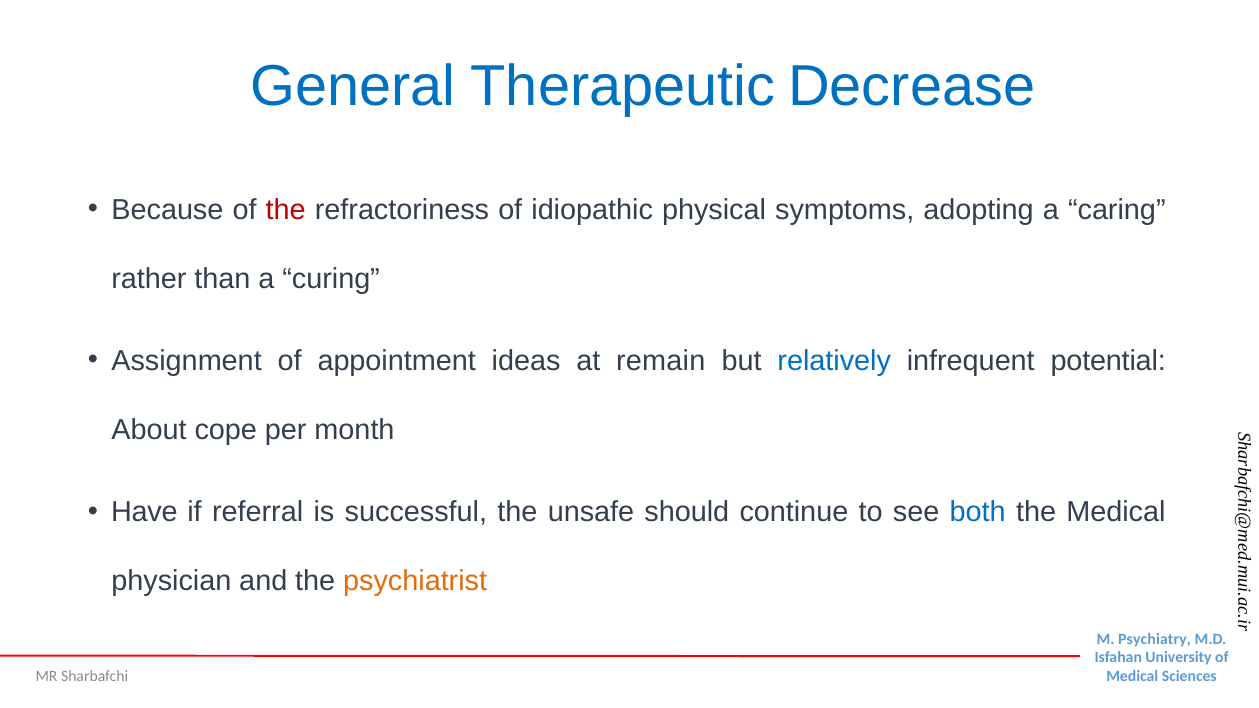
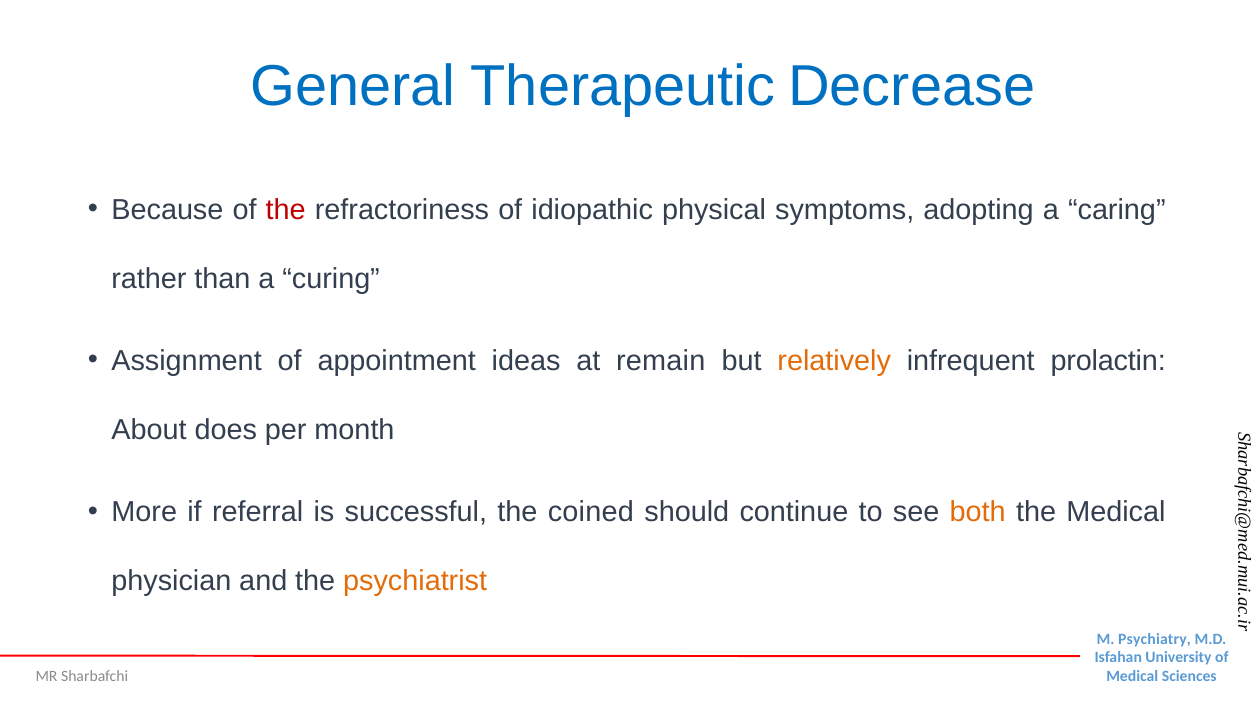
relatively colour: blue -> orange
potential: potential -> prolactin
cope: cope -> does
Have: Have -> More
unsafe: unsafe -> coined
both colour: blue -> orange
